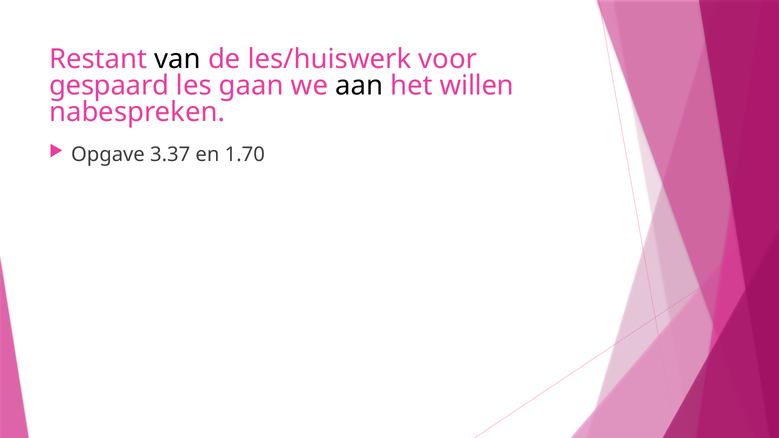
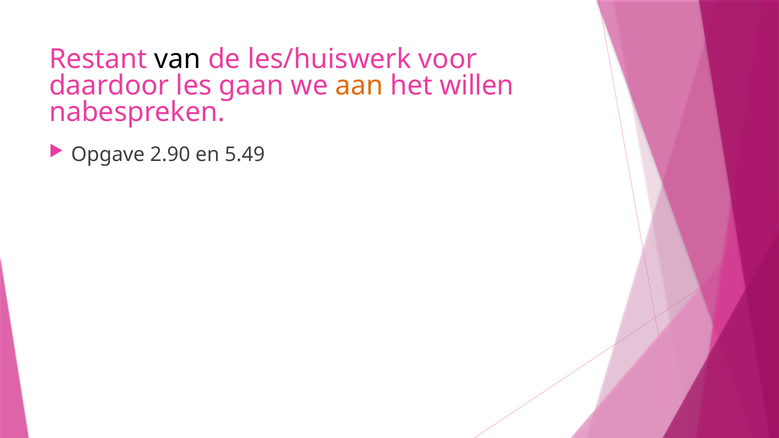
gespaard: gespaard -> daardoor
aan colour: black -> orange
3.37: 3.37 -> 2.90
1.70: 1.70 -> 5.49
